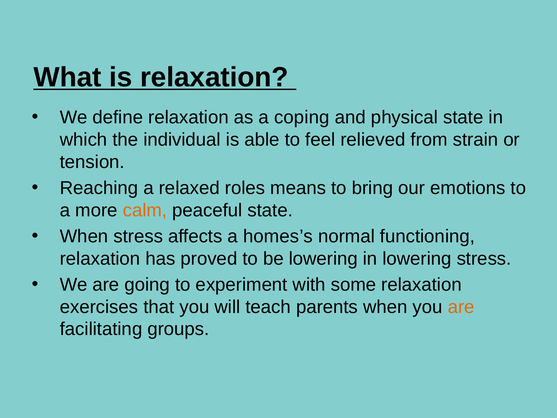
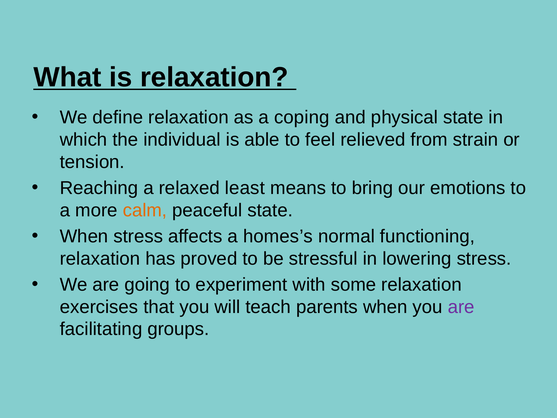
roles: roles -> least
be lowering: lowering -> stressful
are at (461, 307) colour: orange -> purple
